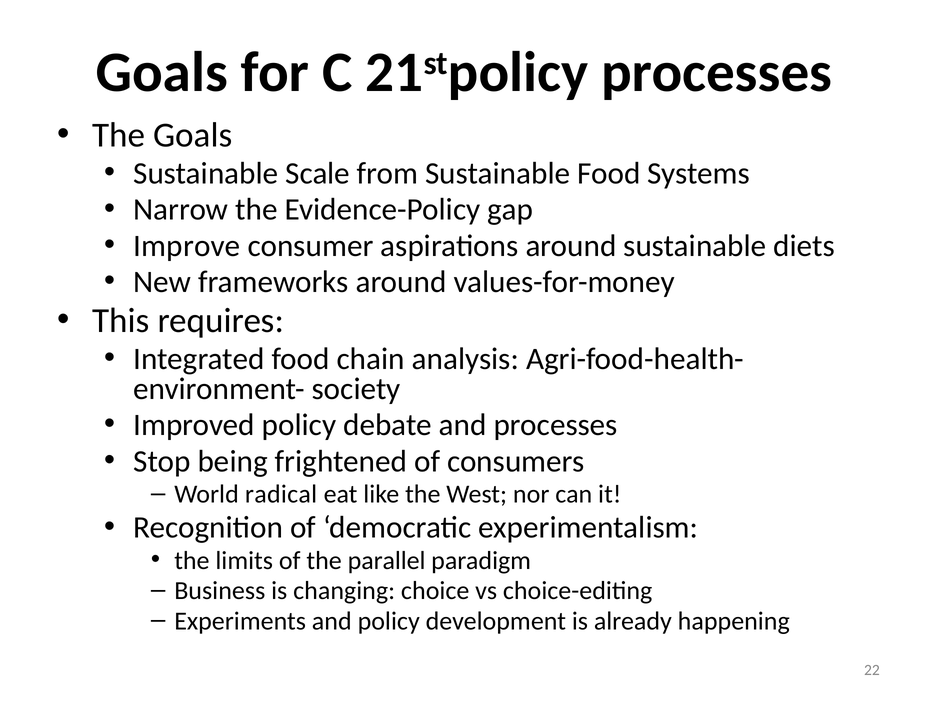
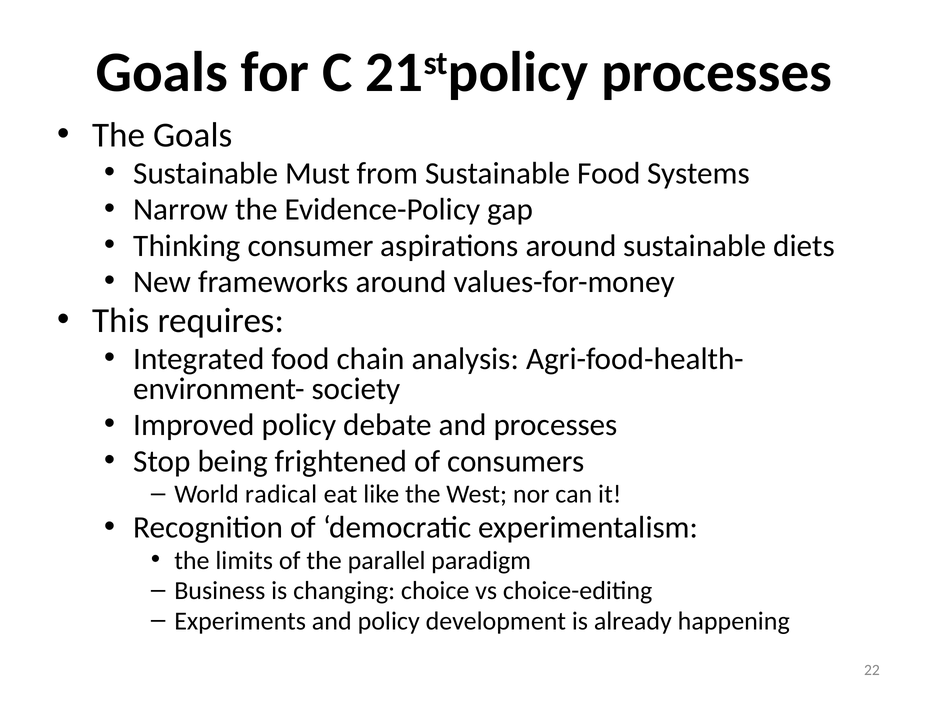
Scale: Scale -> Must
Improve: Improve -> Thinking
